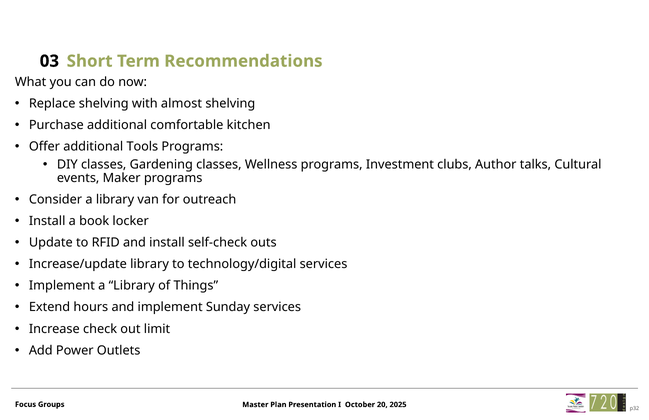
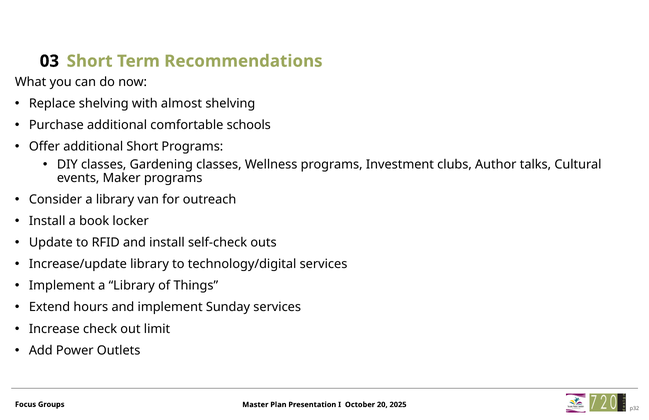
kitchen: kitchen -> schools
additional Tools: Tools -> Short
